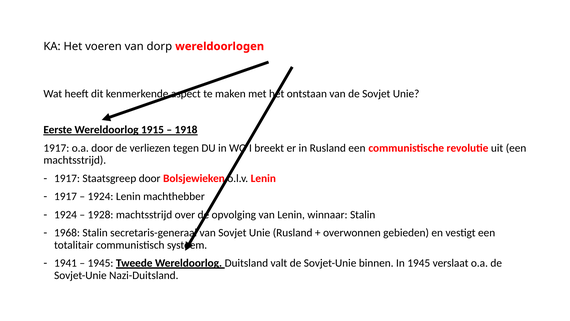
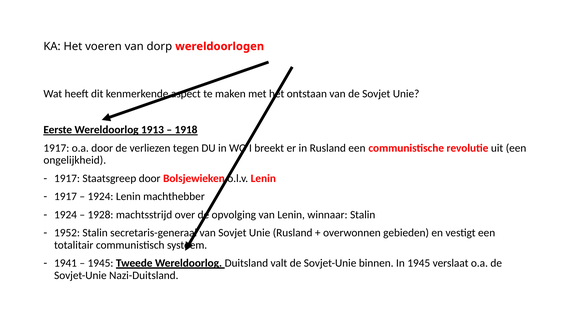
1915: 1915 -> 1913
machtsstrijd at (75, 160): machtsstrijd -> ongelijkheid
1968: 1968 -> 1952
